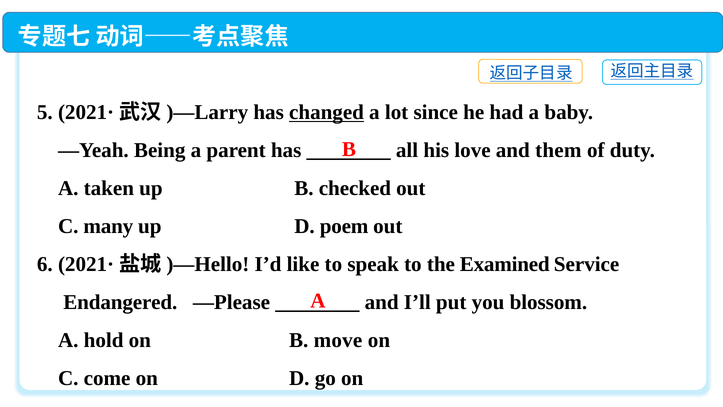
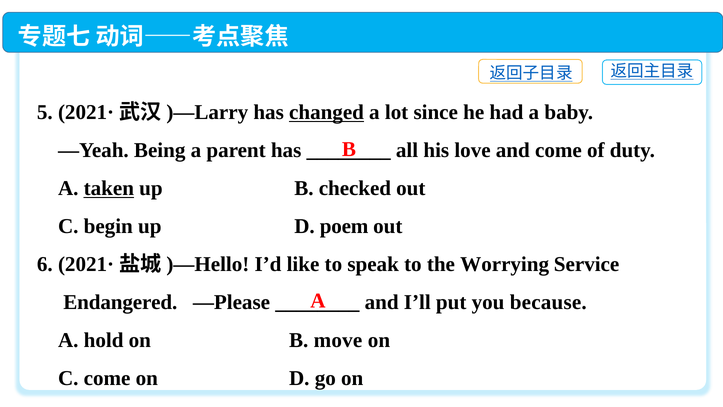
and them: them -> come
taken underline: none -> present
many: many -> begin
Examined: Examined -> Worrying
blossom: blossom -> because
